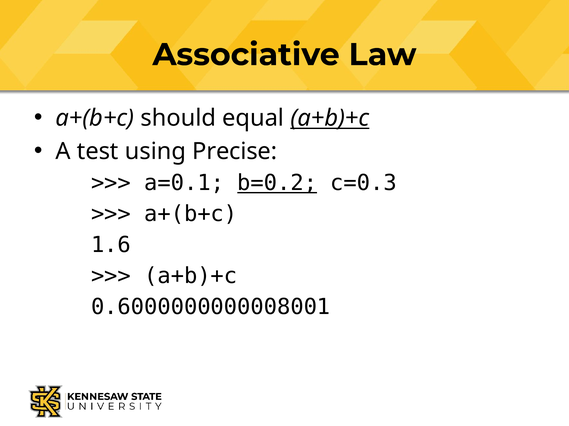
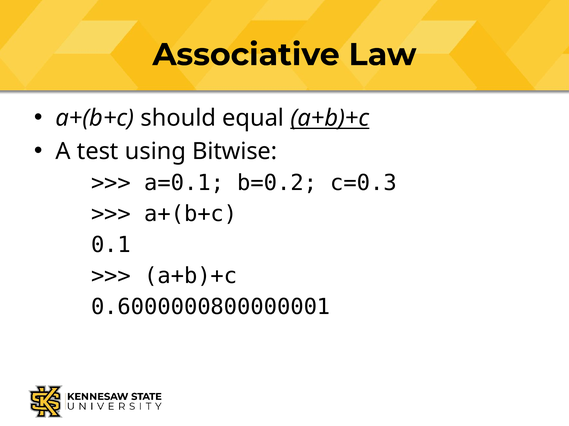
Precise: Precise -> Bitwise
b=0.2 underline: present -> none
1.6: 1.6 -> 0.1
0.6000000000008001: 0.6000000000008001 -> 0.6000000800000001
